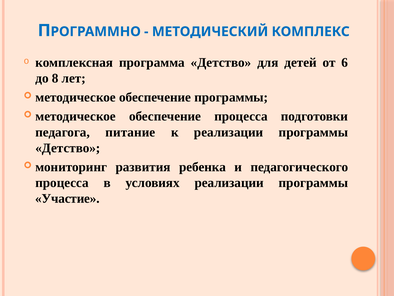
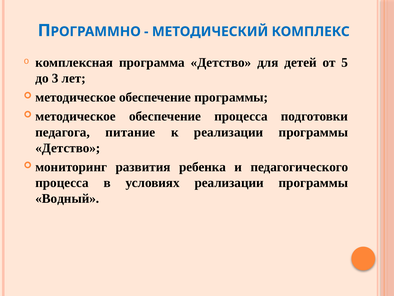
6: 6 -> 5
8: 8 -> 3
Участие: Участие -> Водный
